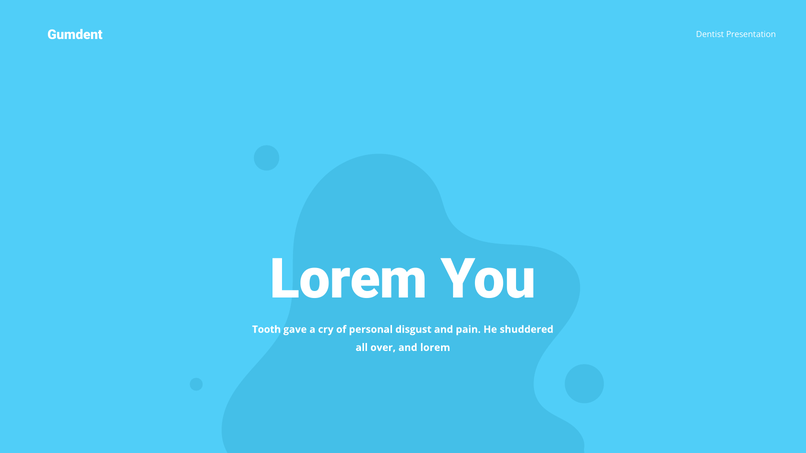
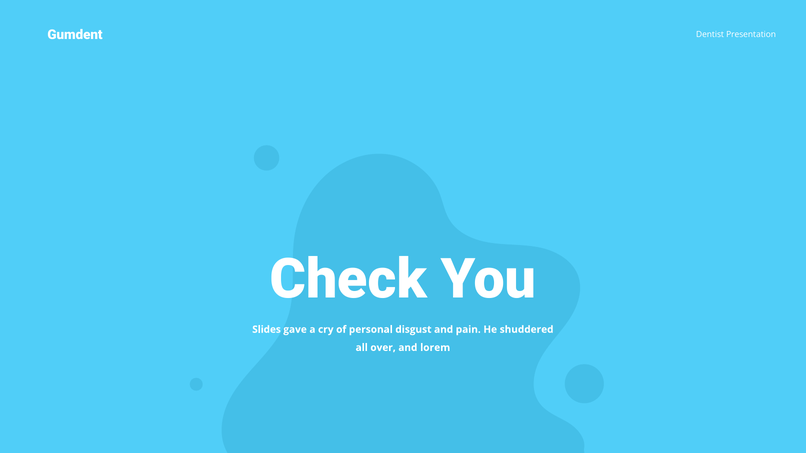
Lorem at (349, 280): Lorem -> Check
Tooth: Tooth -> Slides
